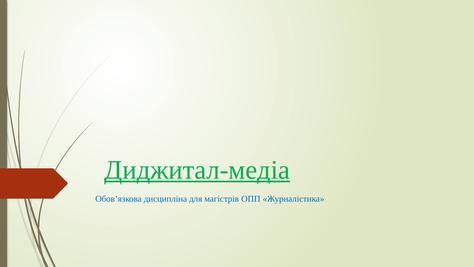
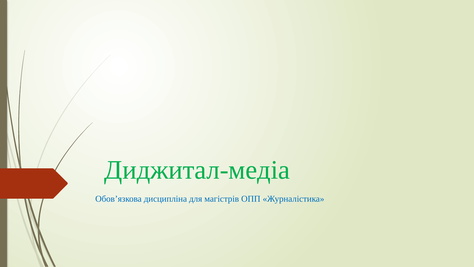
Диджитал-медіа underline: present -> none
